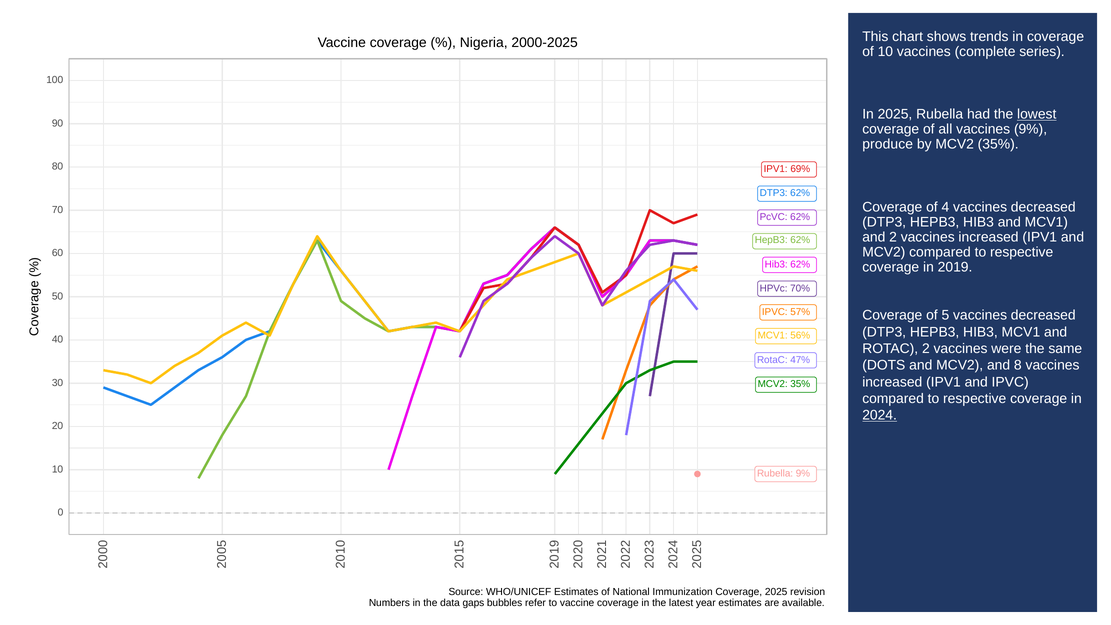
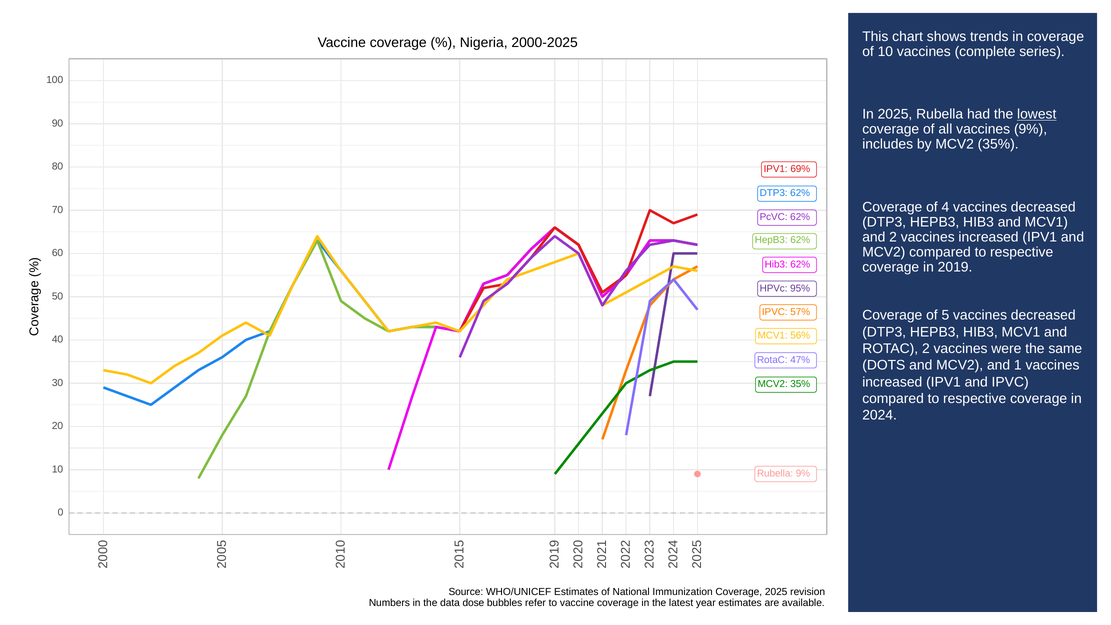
produce: produce -> includes
70%: 70% -> 95%
and 8: 8 -> 1
2024 underline: present -> none
gaps: gaps -> dose
